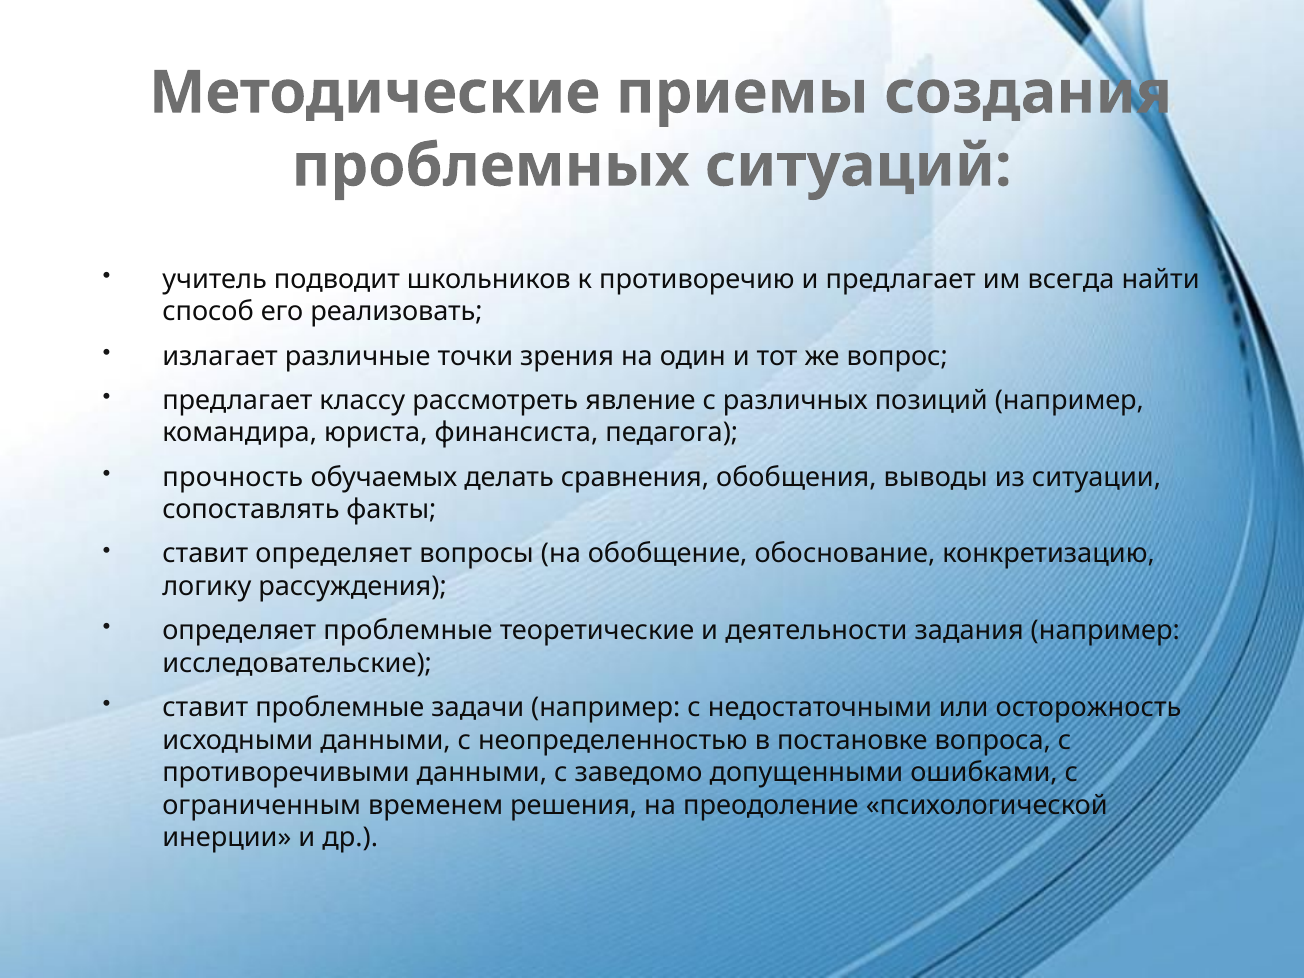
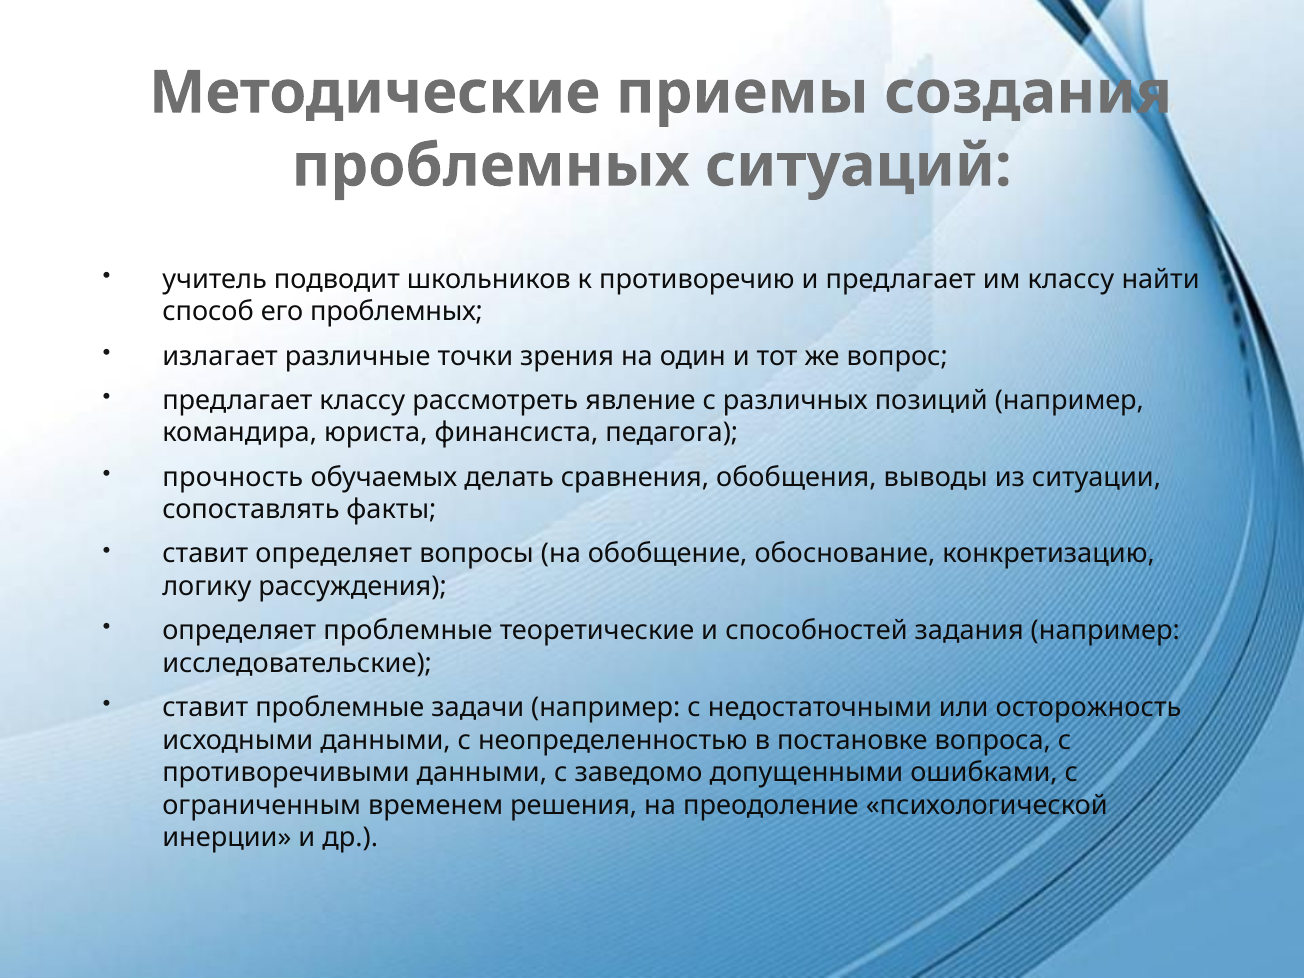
им всегда: всегда -> классу
его реализовать: реализовать -> проблемных
деятельности: деятельности -> способностей
